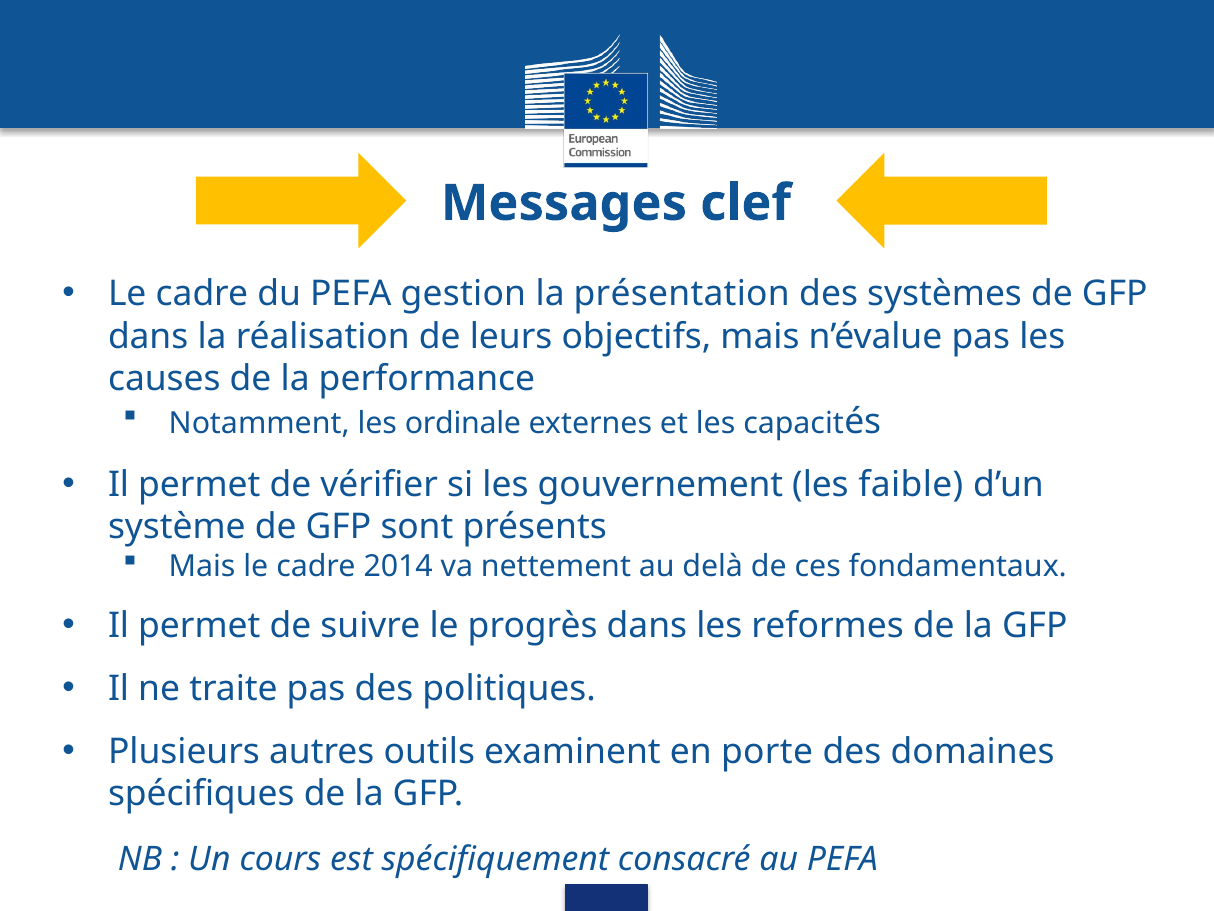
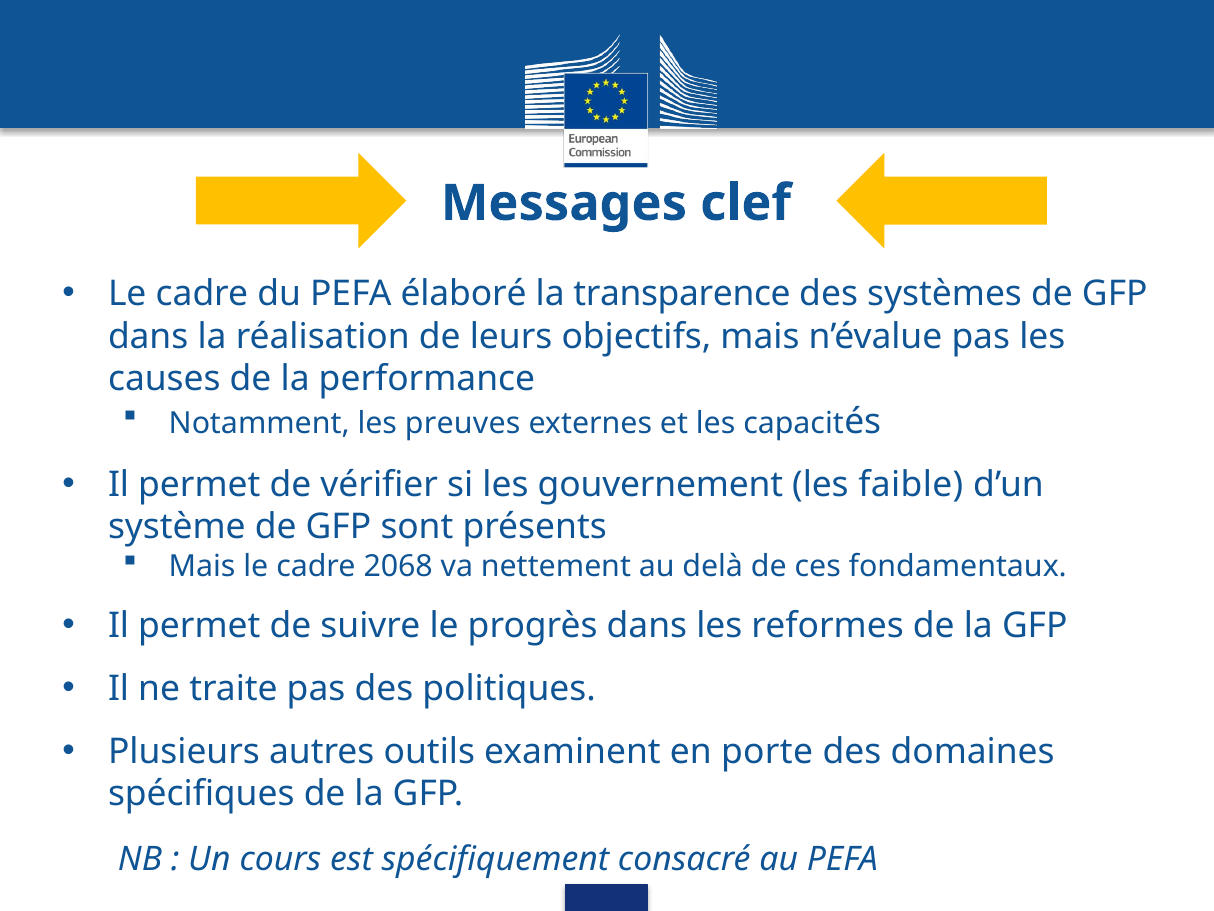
gestion: gestion -> élaboré
présentation: présentation -> transparence
ordinale: ordinale -> preuves
2014: 2014 -> 2068
